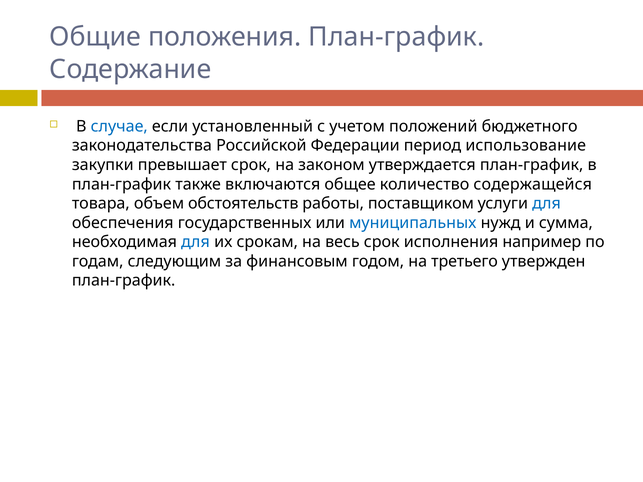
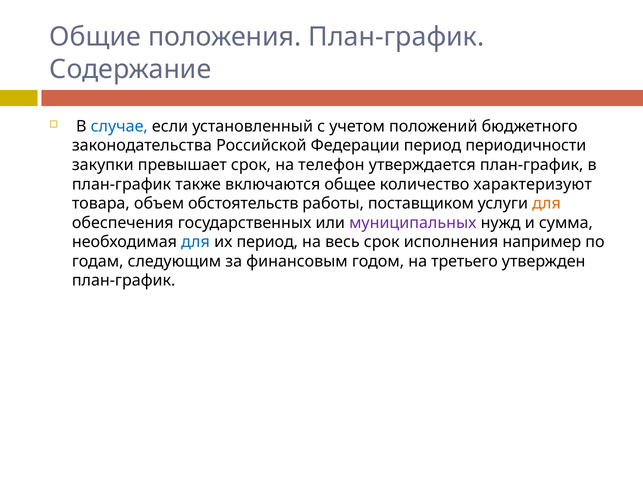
использование: использование -> периодичности
законом: законом -> телефон
содержащейся: содержащейся -> характеризуют
для at (547, 204) colour: blue -> orange
муниципальных colour: blue -> purple
их срокам: срокам -> период
